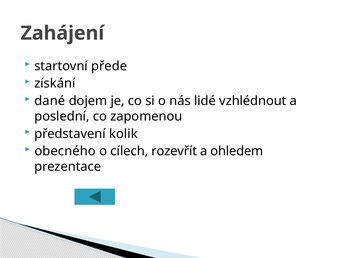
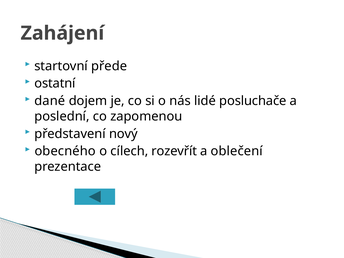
získání: získání -> ostatní
vzhlédnout: vzhlédnout -> posluchače
kolik: kolik -> nový
ohledem: ohledem -> oblečení
